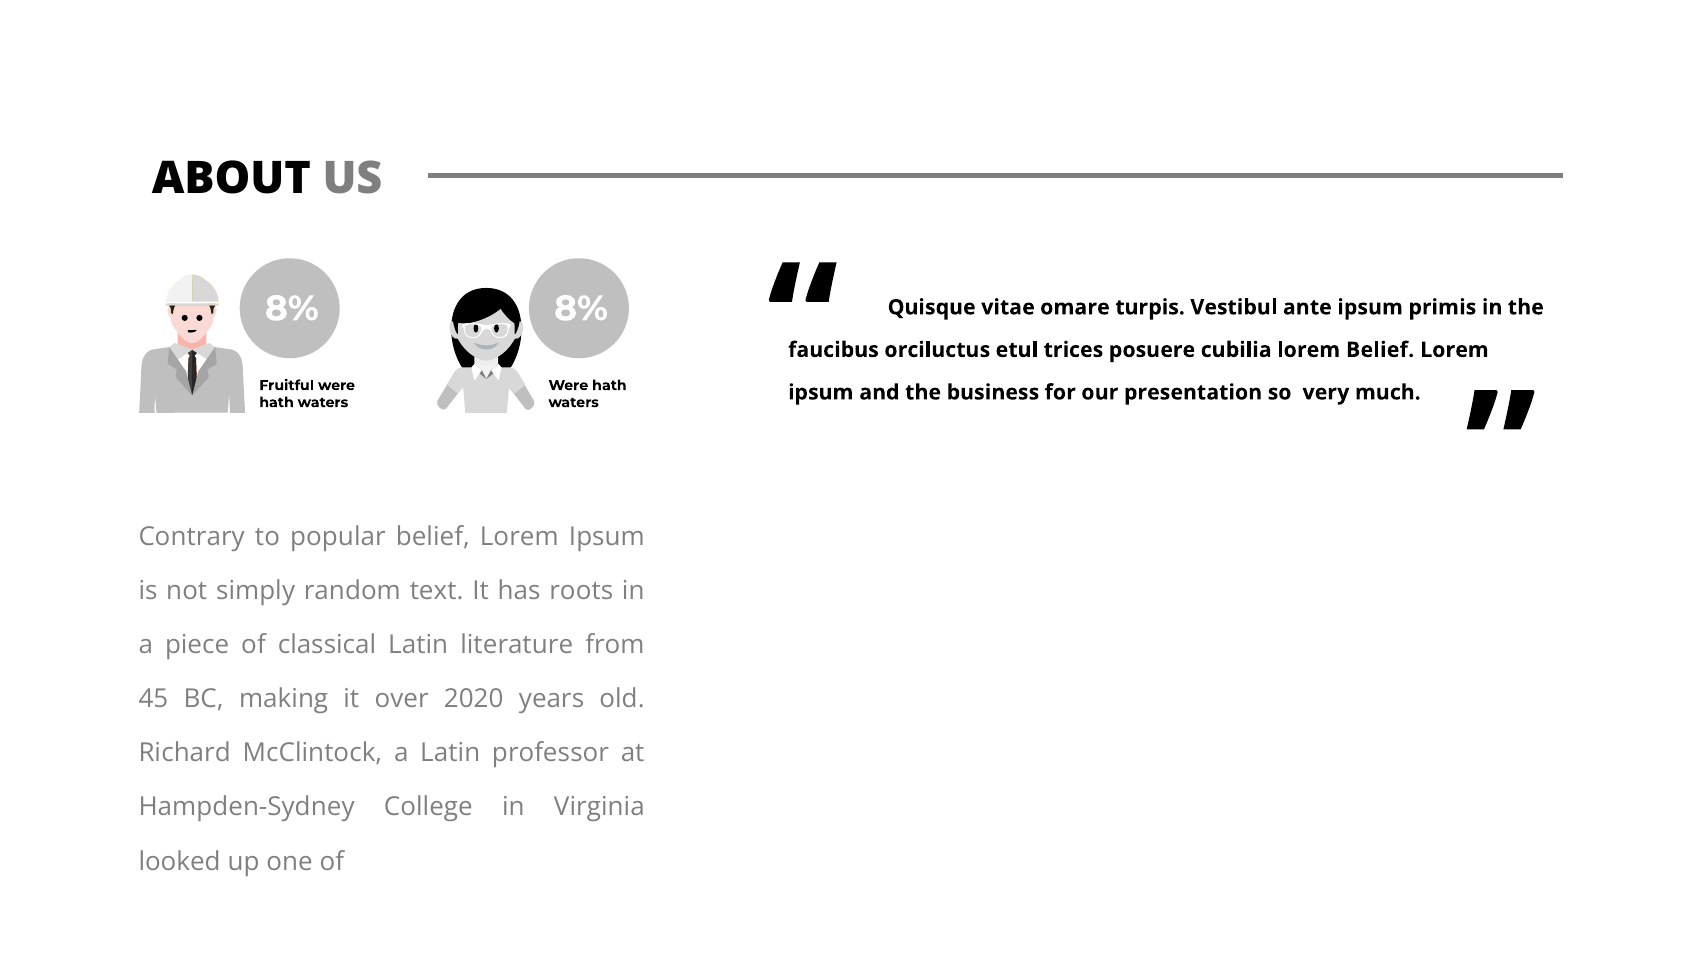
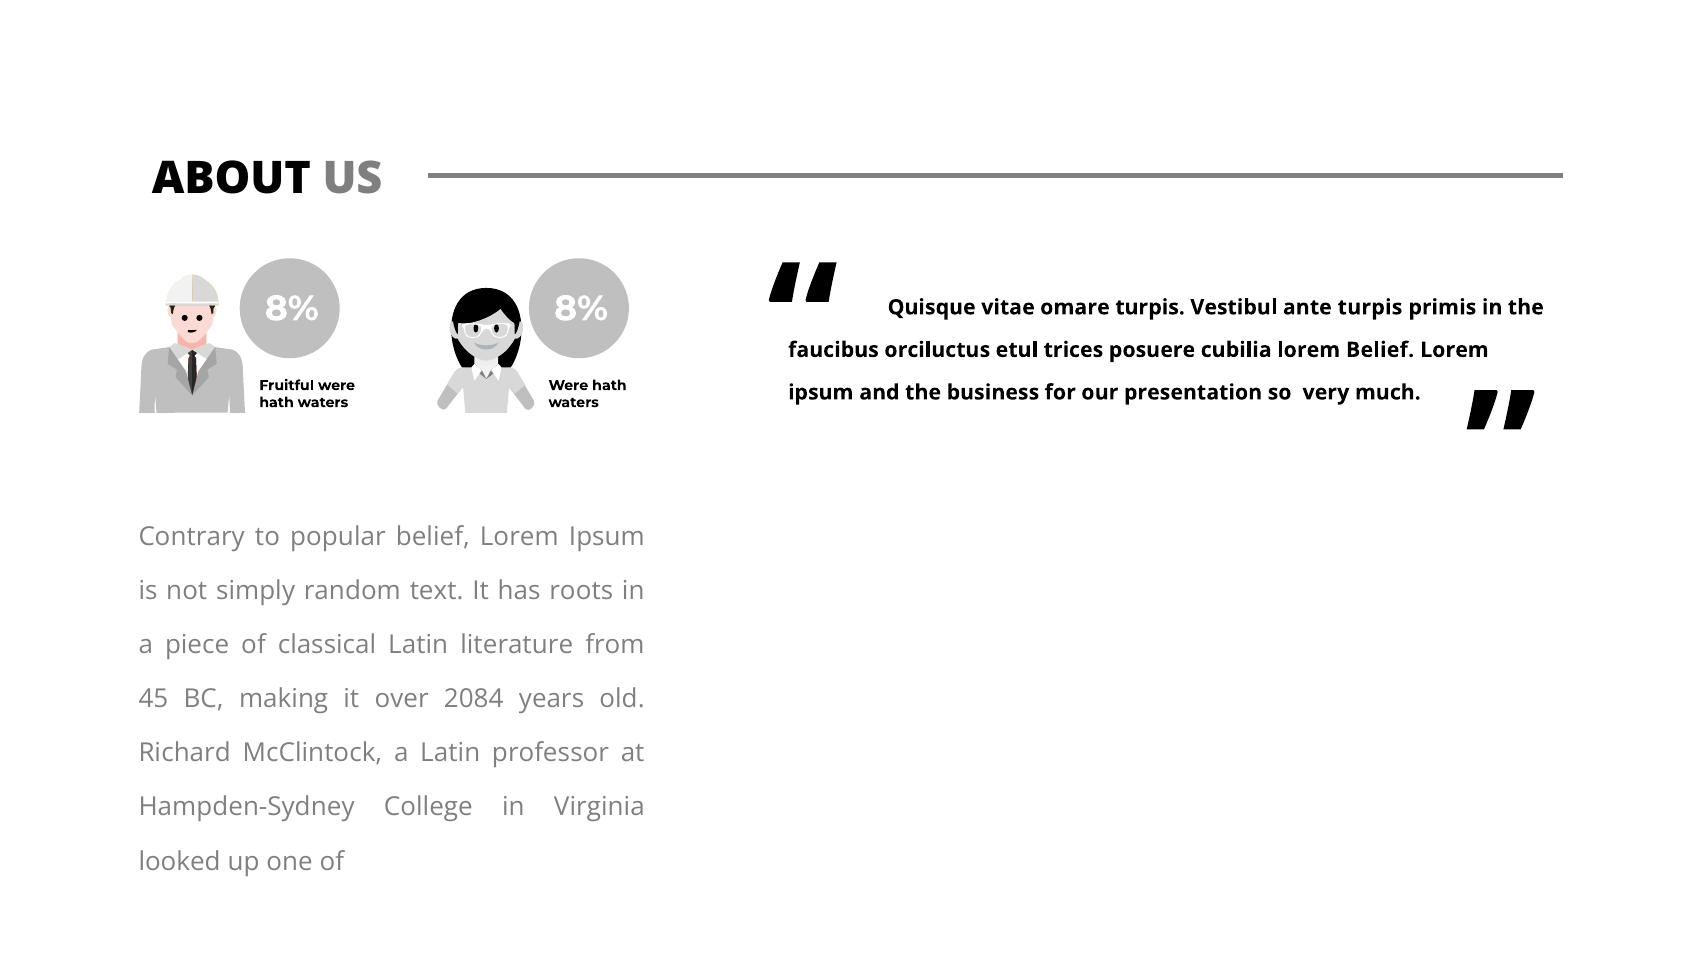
ante ipsum: ipsum -> turpis
2020: 2020 -> 2084
